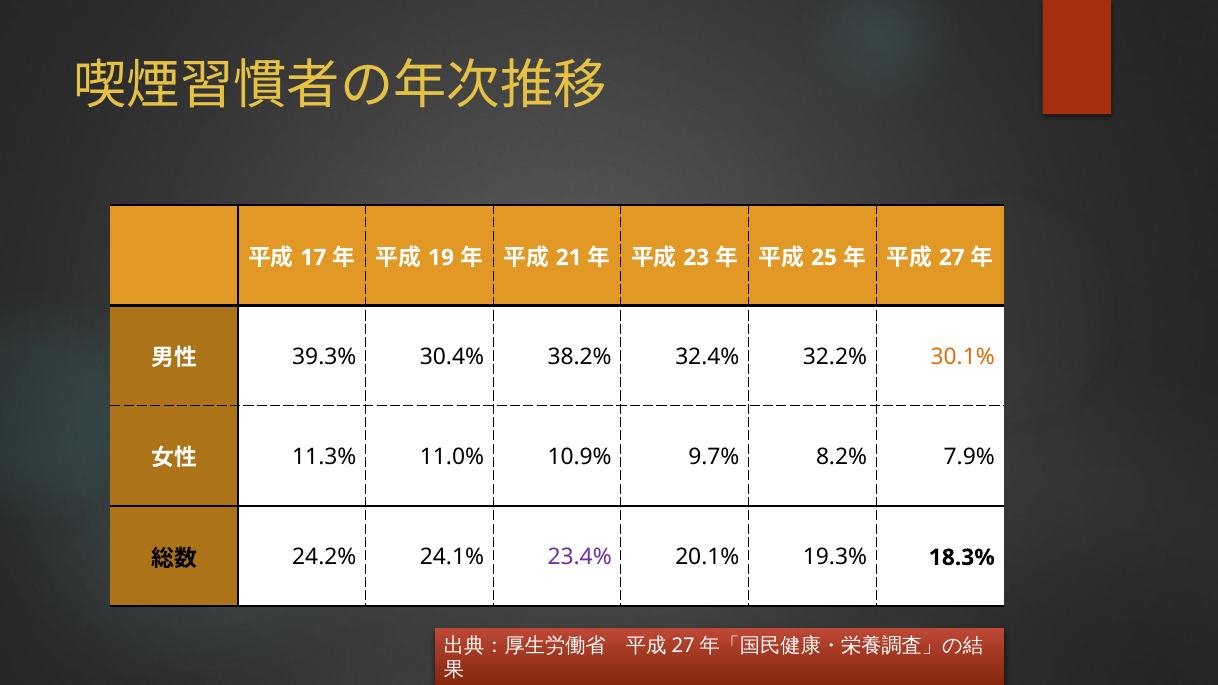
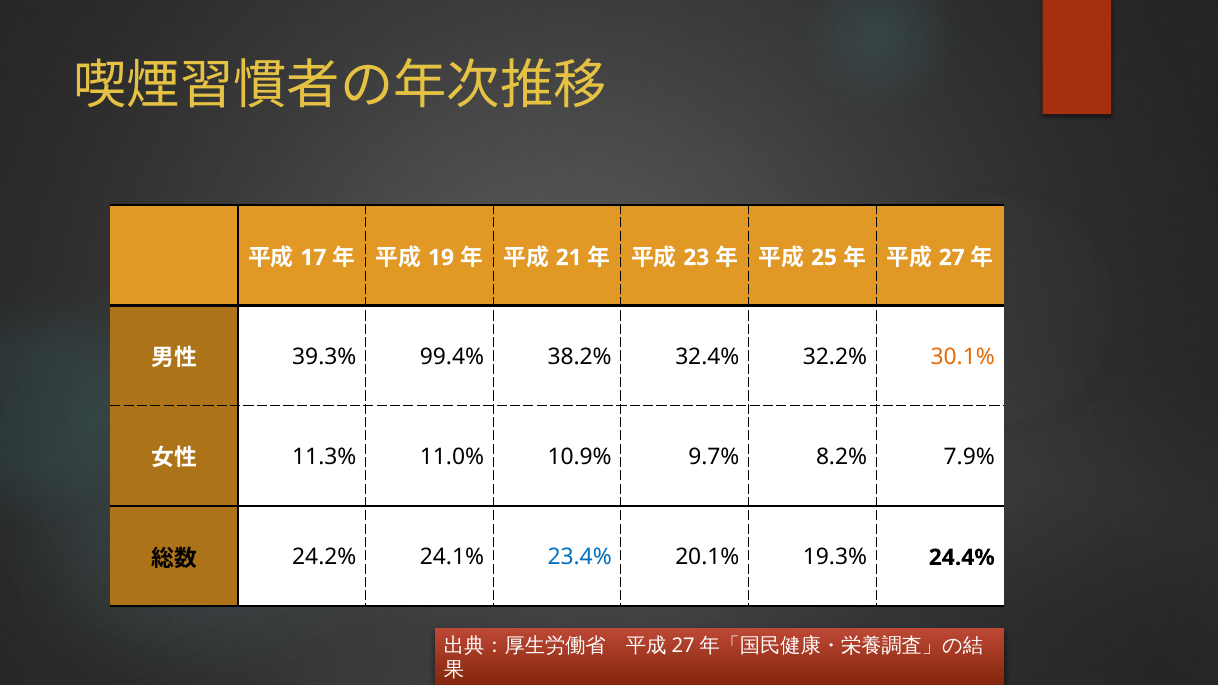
30.4%: 30.4% -> 99.4%
23.4% colour: purple -> blue
18.3%: 18.3% -> 24.4%
